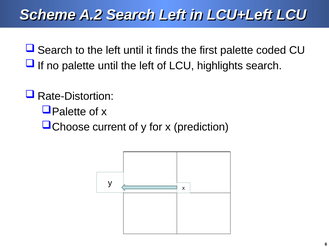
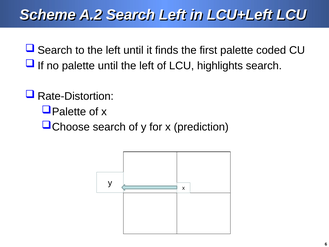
current at (109, 127): current -> search
